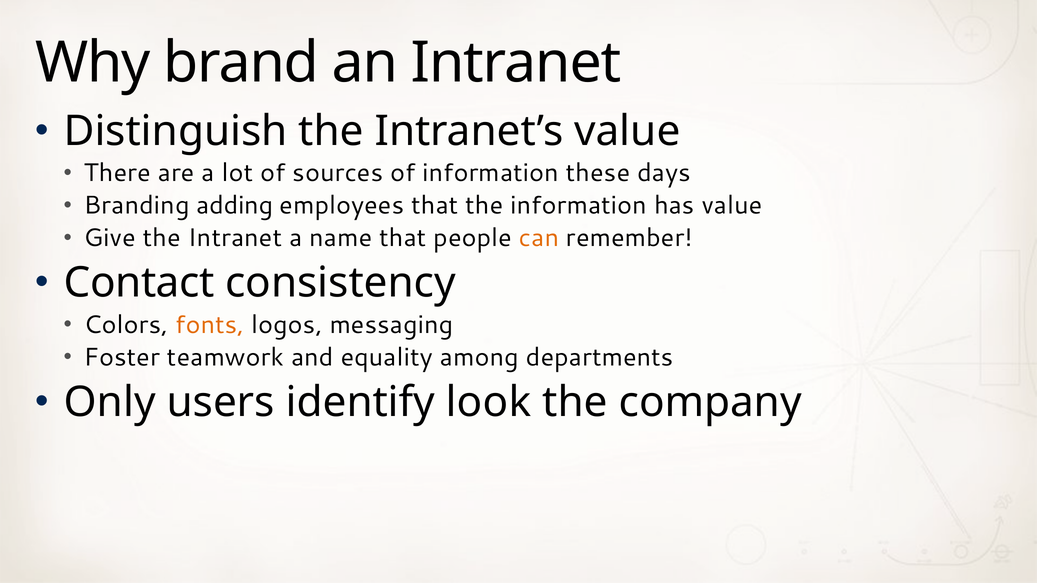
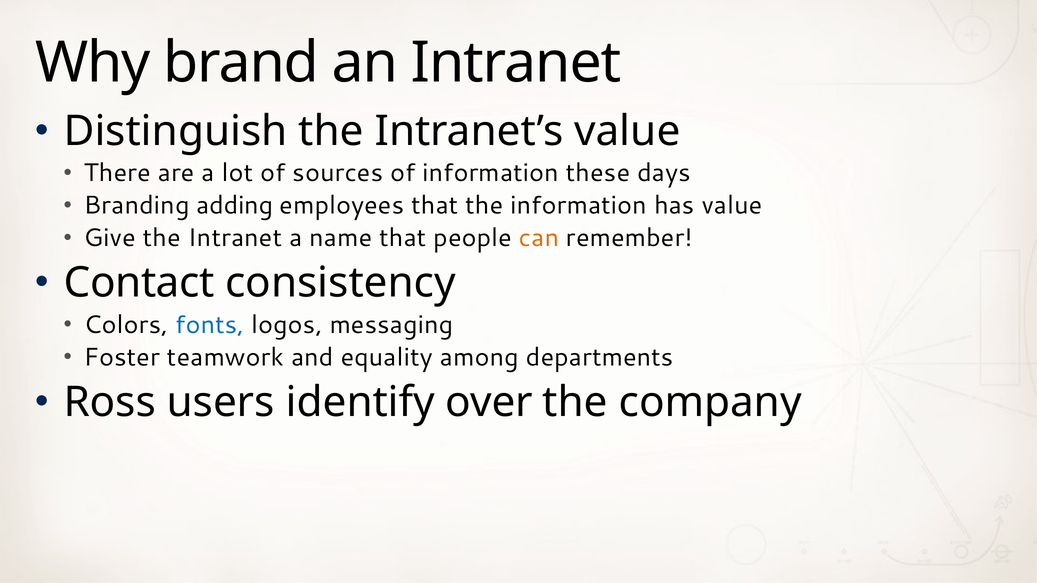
fonts colour: orange -> blue
Only: Only -> Ross
look: look -> over
